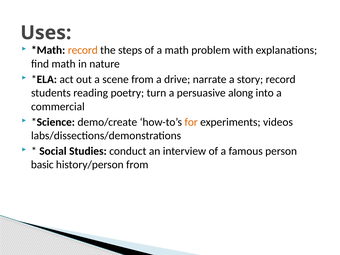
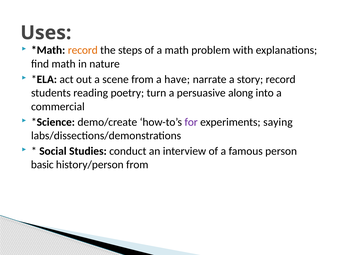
drive: drive -> have
for colour: orange -> purple
videos: videos -> saying
